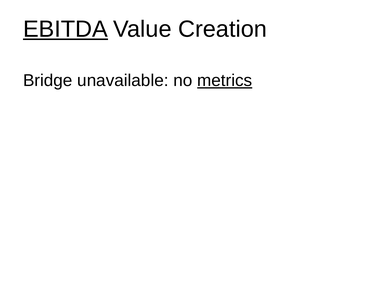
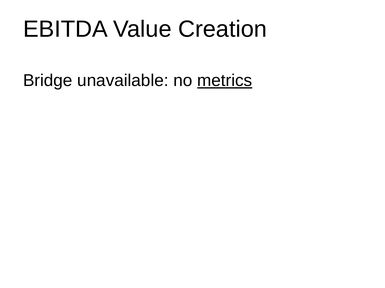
EBITDA underline: present -> none
